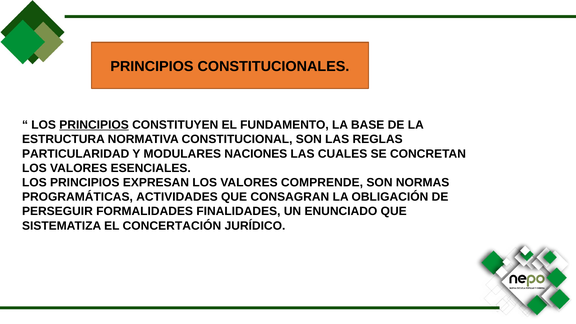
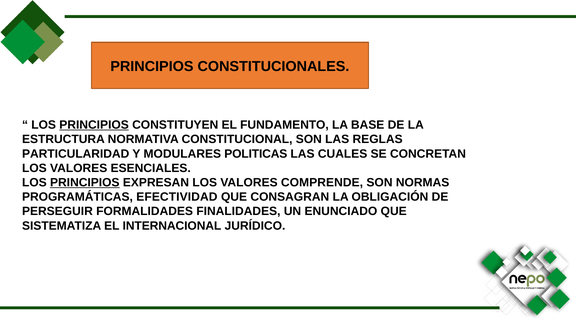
NACIONES: NACIONES -> POLITICAS
PRINCIPIOS at (85, 183) underline: none -> present
ACTIVIDADES: ACTIVIDADES -> EFECTIVIDAD
CONCERTACIÓN: CONCERTACIÓN -> INTERNACIONAL
